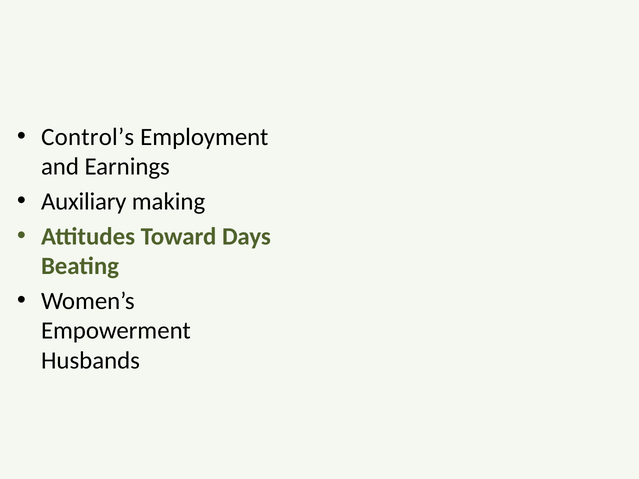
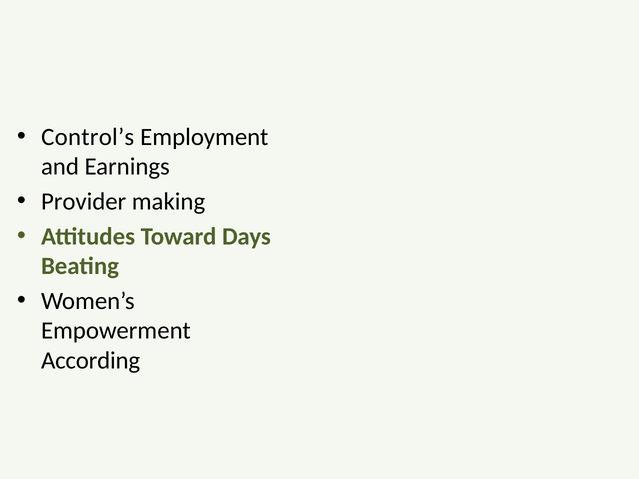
Auxiliary: Auxiliary -> Provider
Husbands: Husbands -> According
